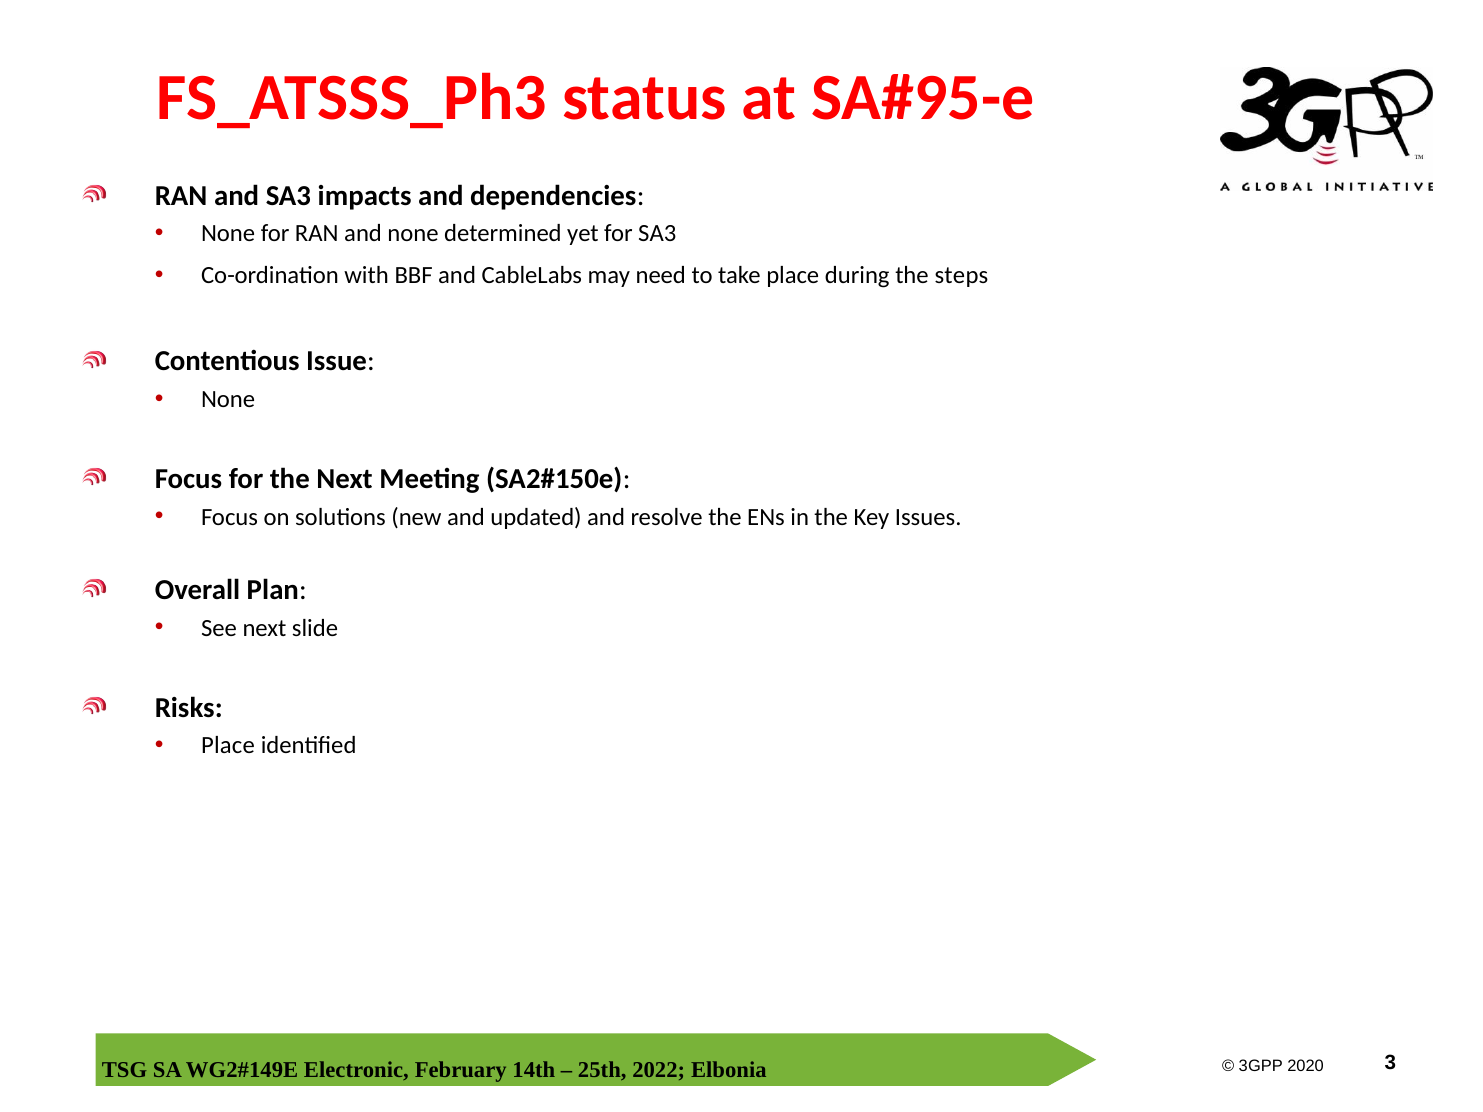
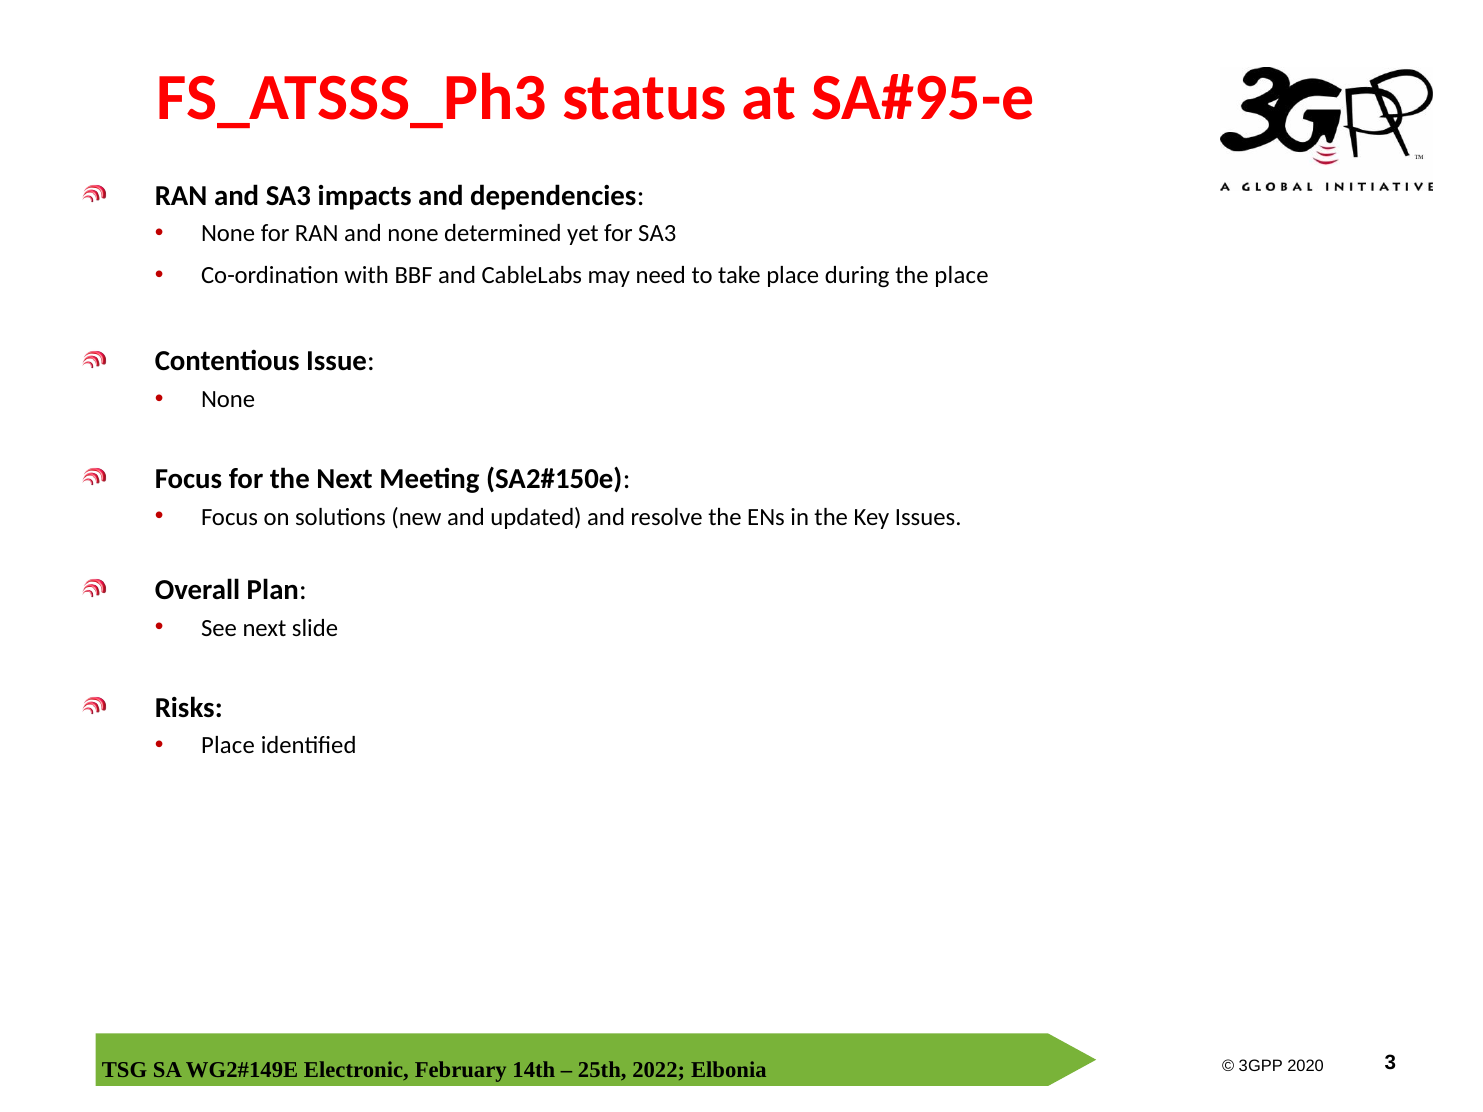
the steps: steps -> place
